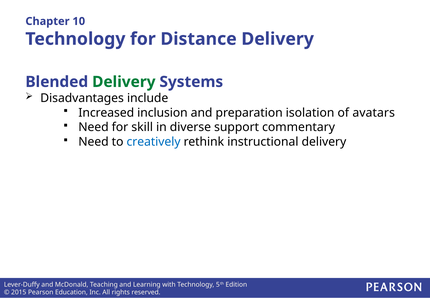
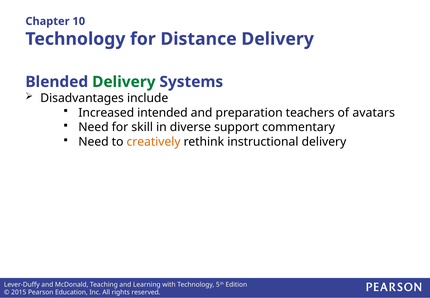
inclusion: inclusion -> intended
isolation: isolation -> teachers
creatively colour: blue -> orange
